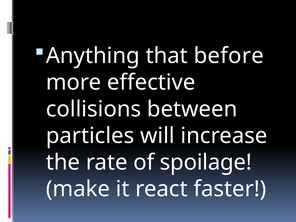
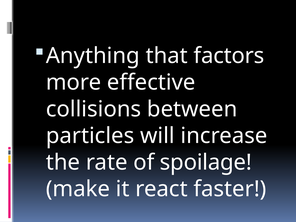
before: before -> factors
